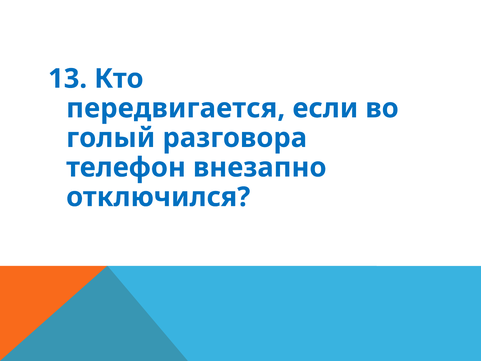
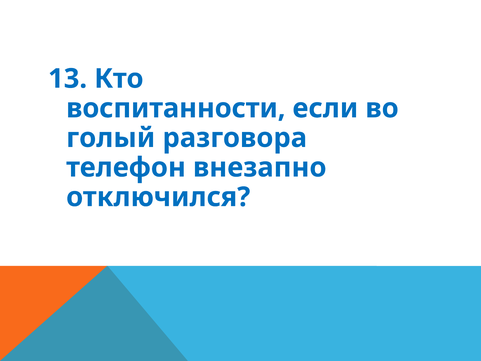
передвигается: передвигается -> воспитанности
